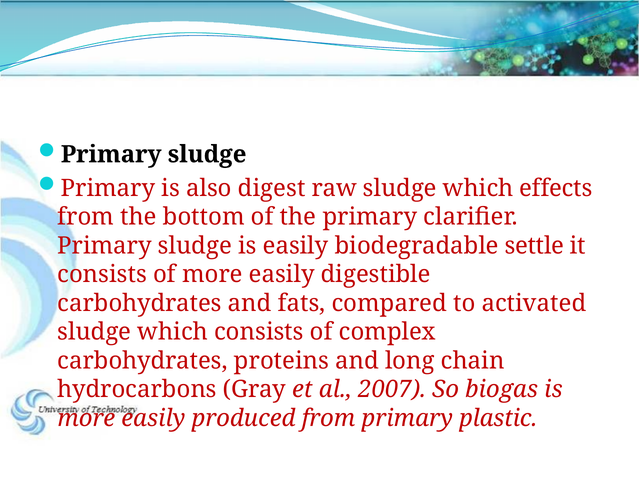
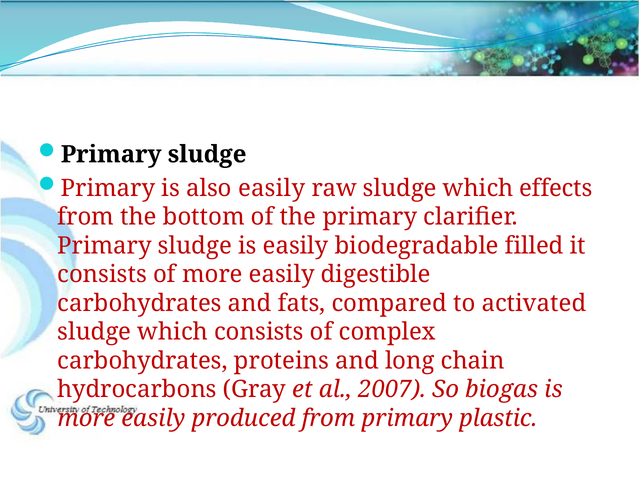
also digest: digest -> easily
settle: settle -> filled
